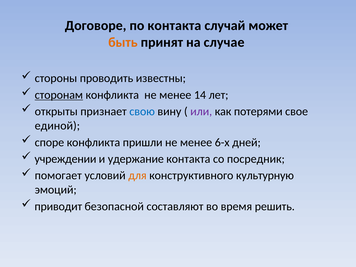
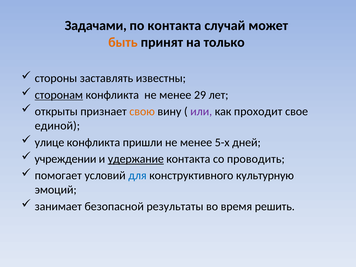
Договоре: Договоре -> Задачами
случае: случае -> только
проводить: проводить -> заставлять
14: 14 -> 29
свою colour: blue -> orange
потерями: потерями -> проходит
споре: споре -> улице
6-х: 6-х -> 5-х
удержание underline: none -> present
посредник: посредник -> проводить
для colour: orange -> blue
приводит: приводит -> занимает
составляют: составляют -> результаты
